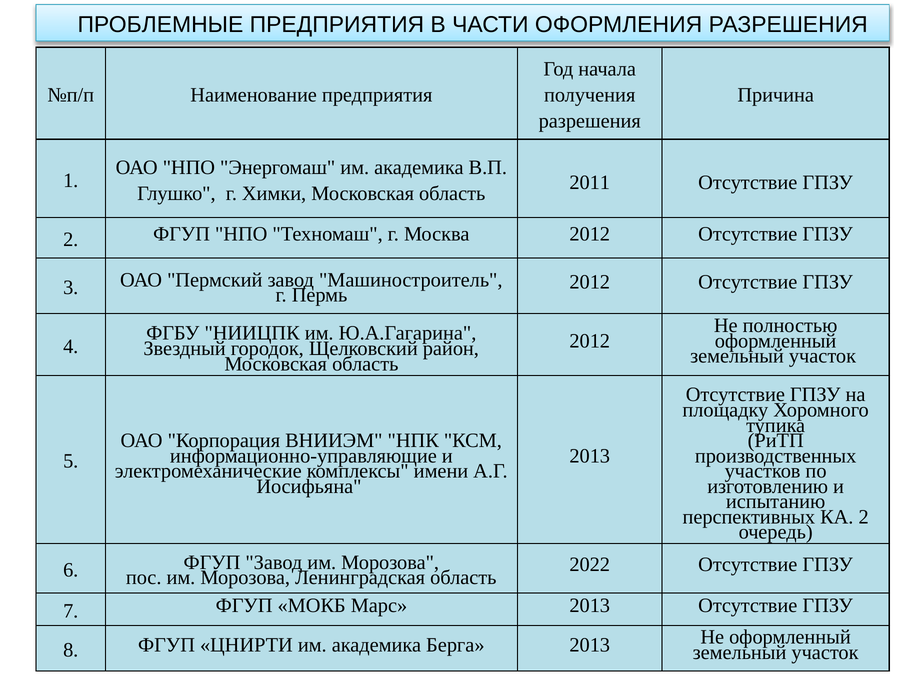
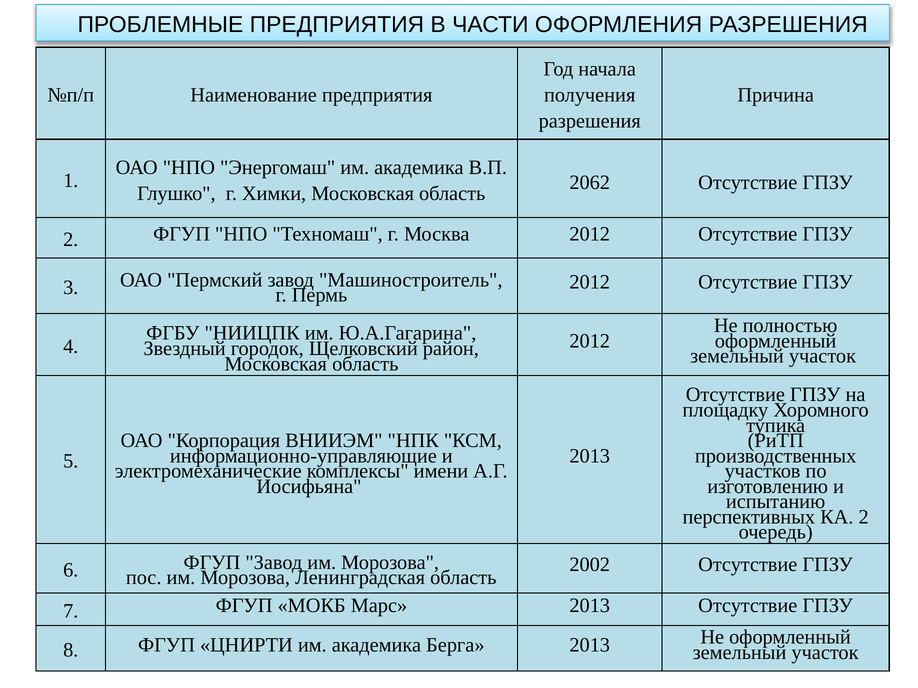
2011: 2011 -> 2062
2022: 2022 -> 2002
